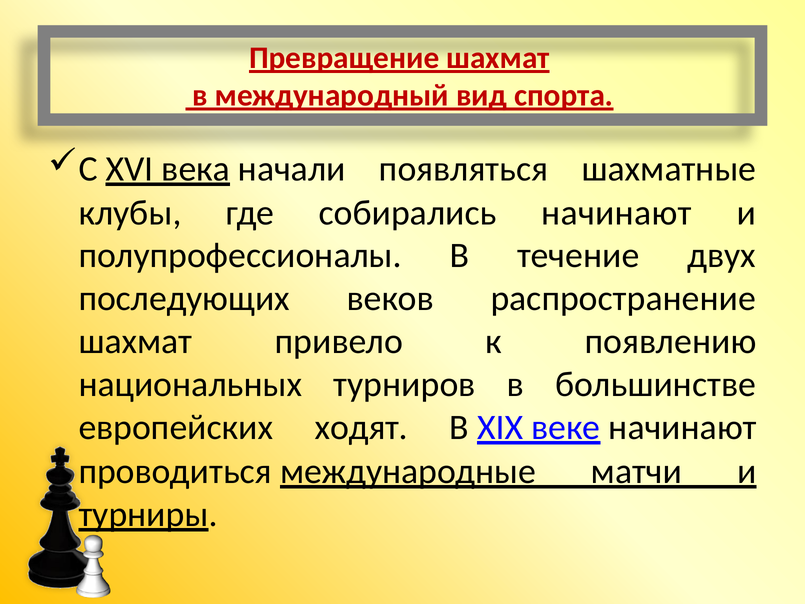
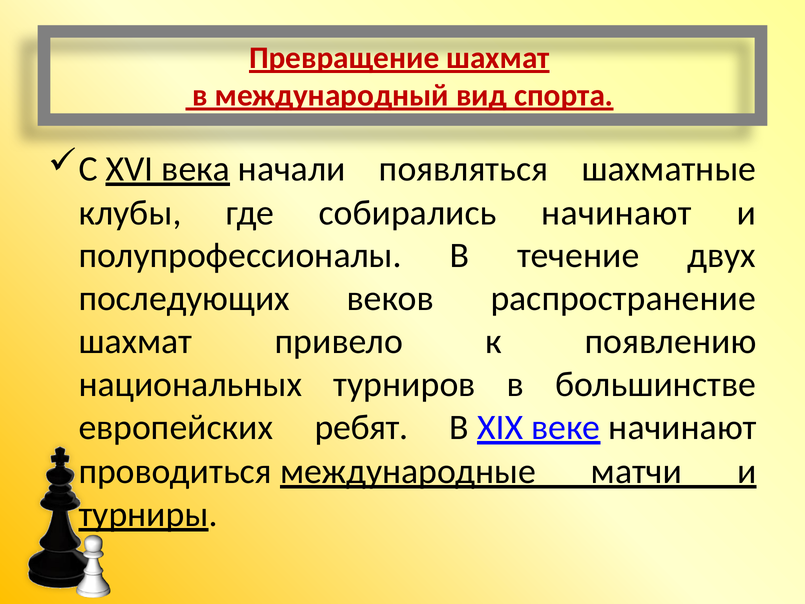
ходят: ходят -> ребят
